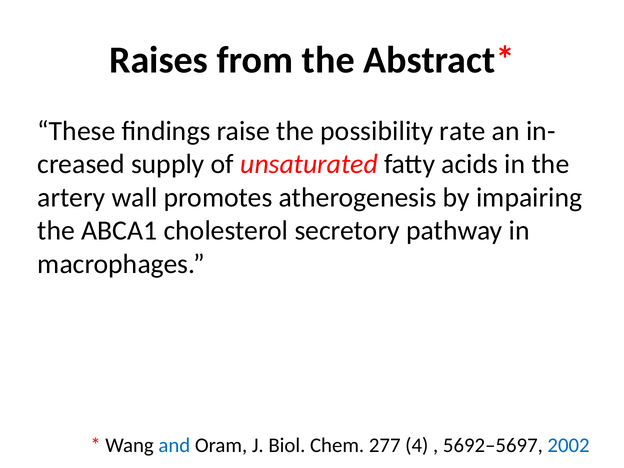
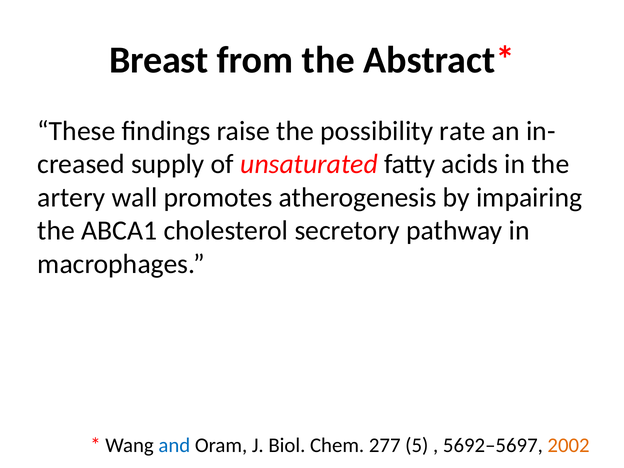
Raises: Raises -> Breast
4: 4 -> 5
2002 colour: blue -> orange
